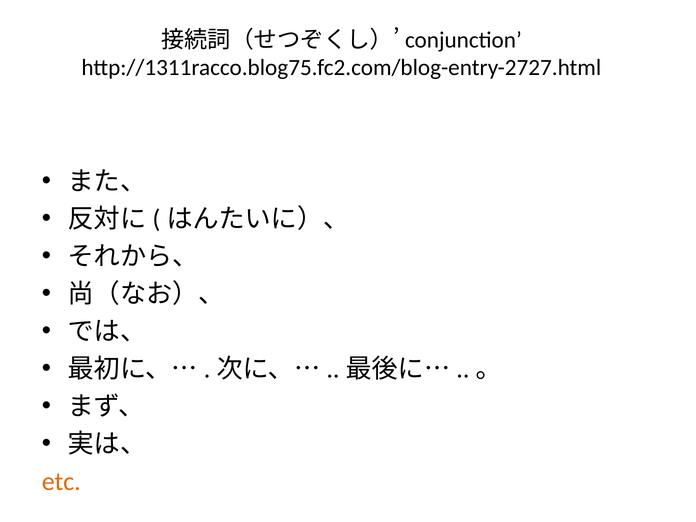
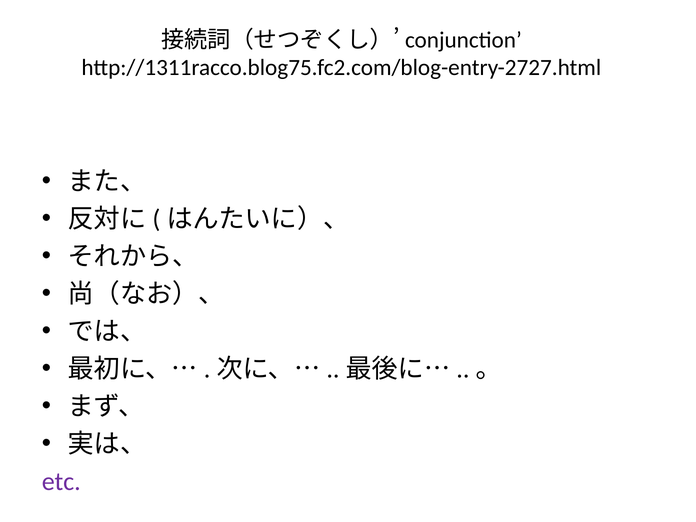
etc colour: orange -> purple
